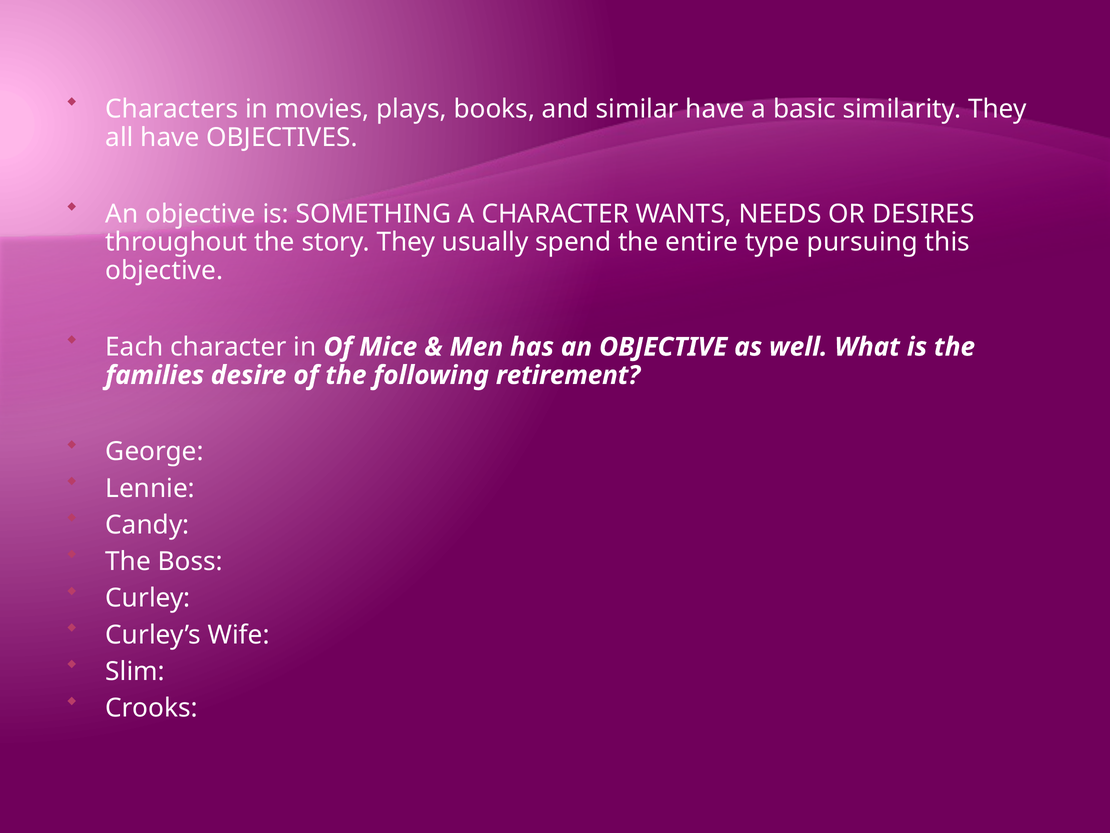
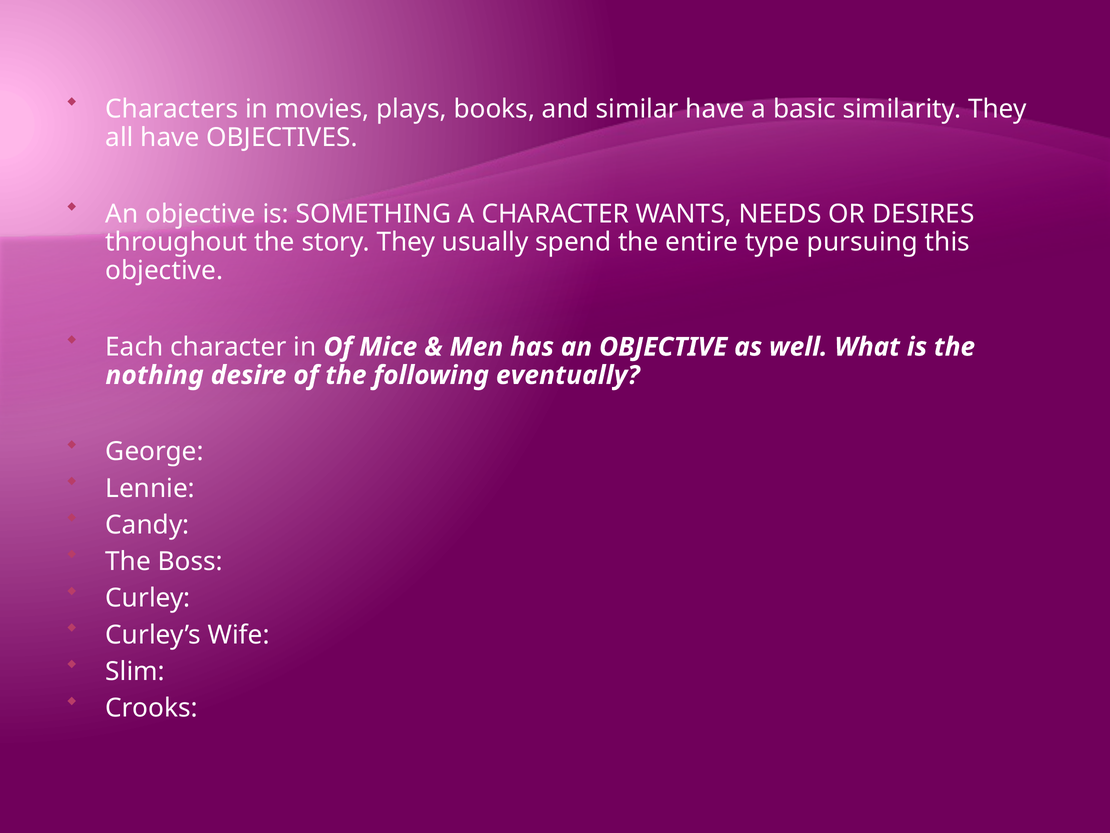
families: families -> nothing
retirement: retirement -> eventually
